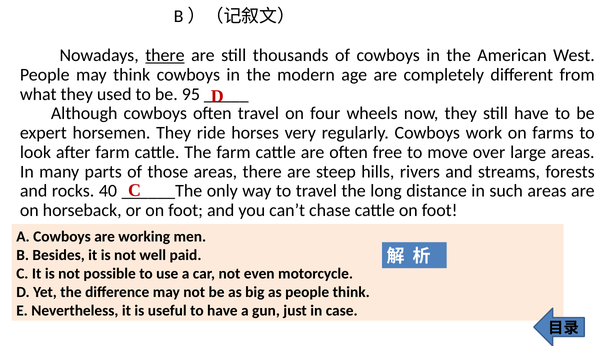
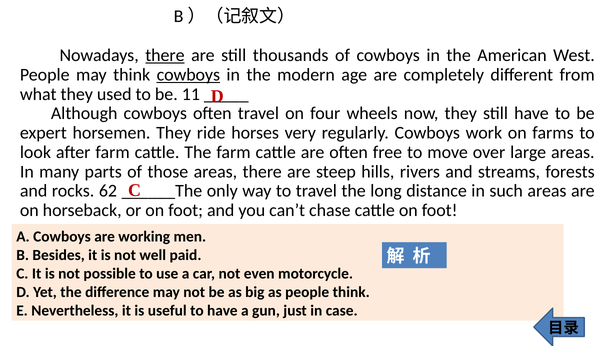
cowboys at (188, 75) underline: none -> present
95: 95 -> 11
40: 40 -> 62
